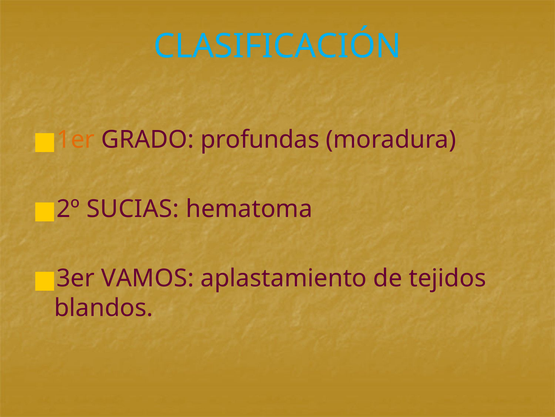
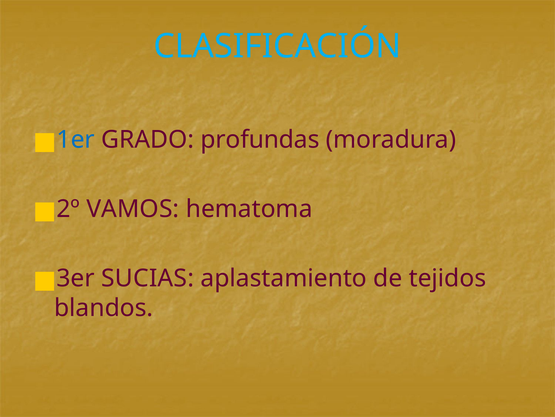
1er colour: orange -> blue
SUCIAS: SUCIAS -> VAMOS
VAMOS: VAMOS -> SUCIAS
